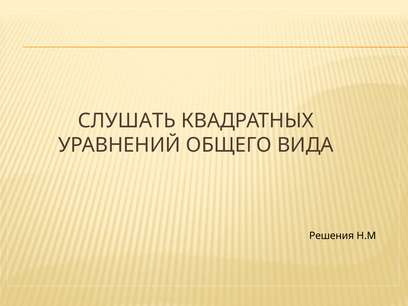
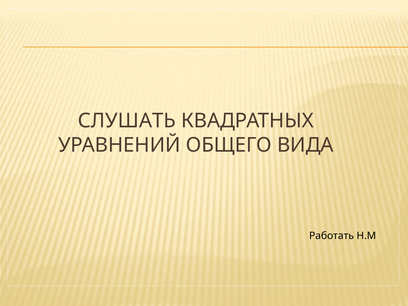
Решения: Решения -> Работать
